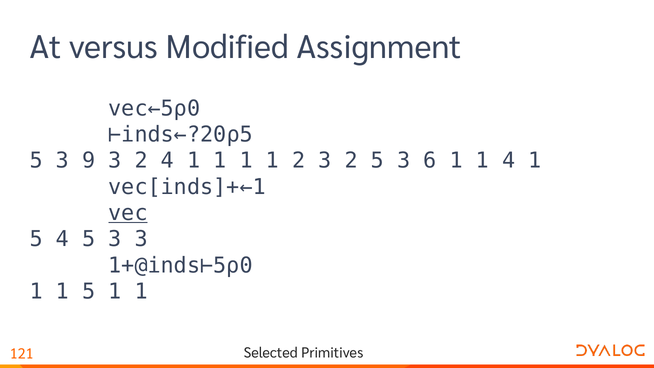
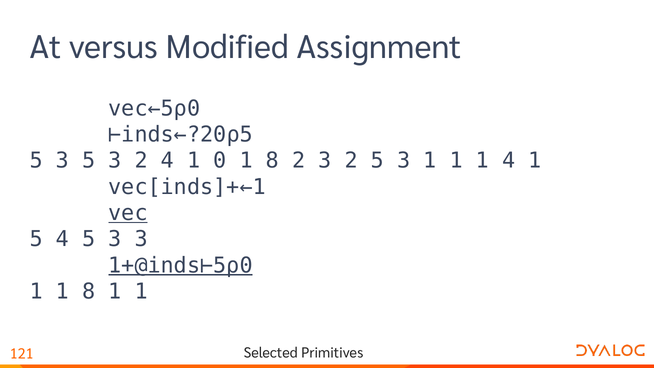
3 9: 9 -> 5
4 1 1: 1 -> 0
1 at (272, 161): 1 -> 8
3 6: 6 -> 1
1+@inds⊢5⍴0 underline: none -> present
1 1 5: 5 -> 8
